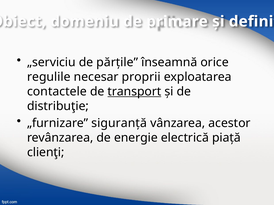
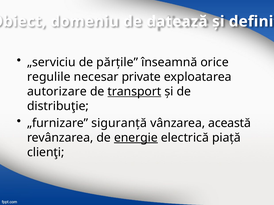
primare: primare -> datează
proprii: proprii -> private
contactele: contactele -> autorizare
acestor: acestor -> această
energie underline: none -> present
